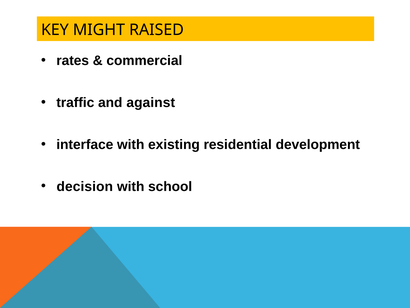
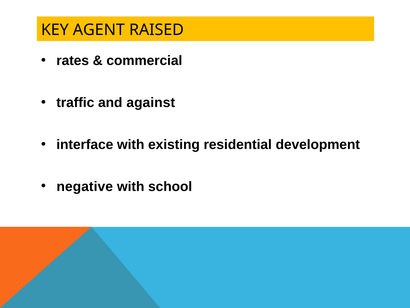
MIGHT: MIGHT -> AGENT
decision: decision -> negative
